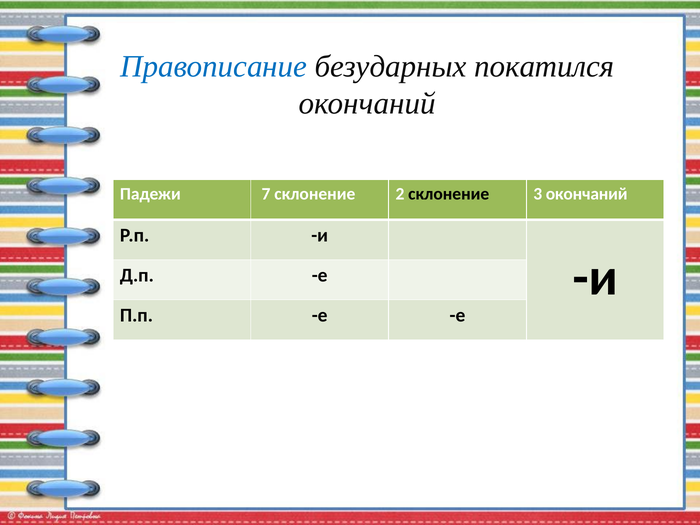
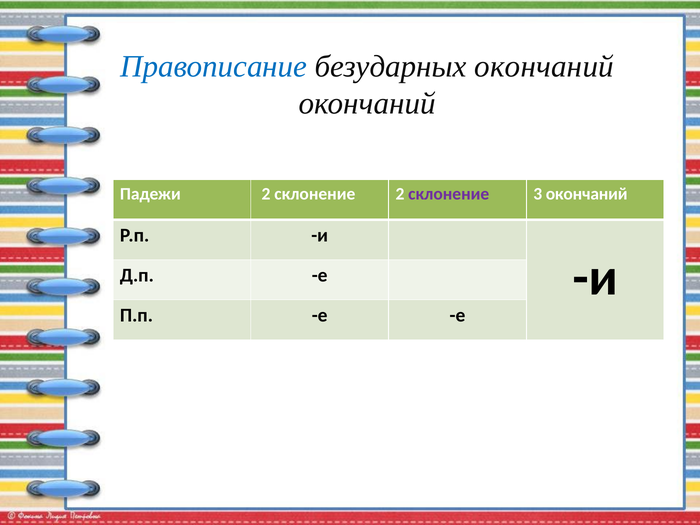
безударных покатился: покатился -> окончаний
Падежи 7: 7 -> 2
склонение at (449, 194) colour: black -> purple
